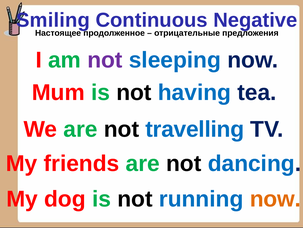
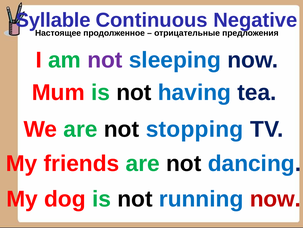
Smiling: Smiling -> Syllable
travelling: travelling -> stopping
now at (275, 199) colour: orange -> red
